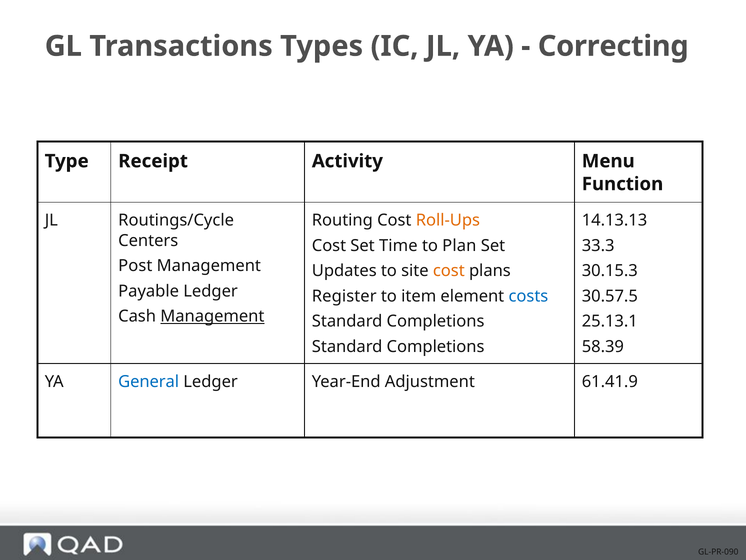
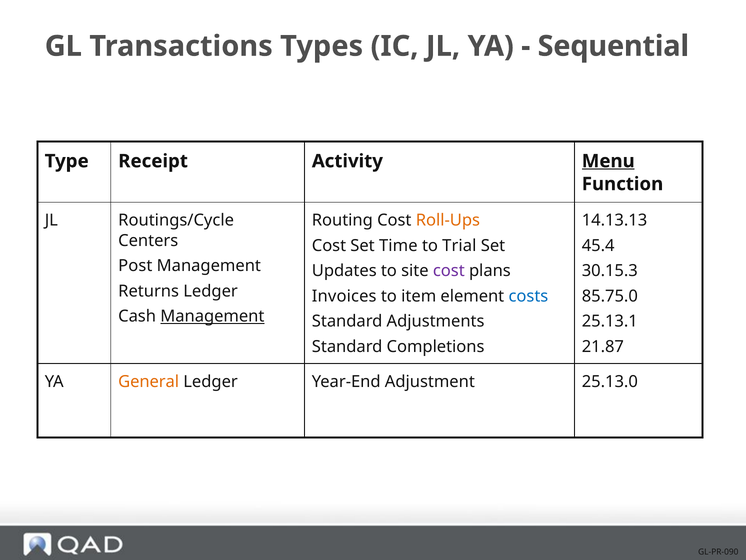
Correcting: Correcting -> Sequential
Menu underline: none -> present
Plan: Plan -> Trial
33.3: 33.3 -> 45.4
cost at (449, 271) colour: orange -> purple
Payable: Payable -> Returns
Register: Register -> Invoices
30.57.5: 30.57.5 -> 85.75.0
Completions at (436, 321): Completions -> Adjustments
58.39: 58.39 -> 21.87
General colour: blue -> orange
61.41.9: 61.41.9 -> 25.13.0
